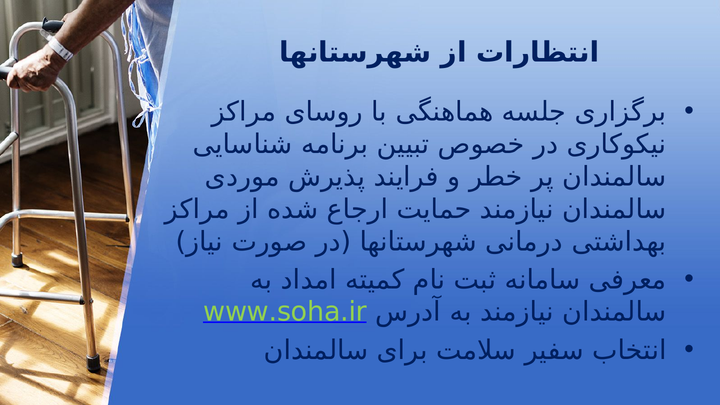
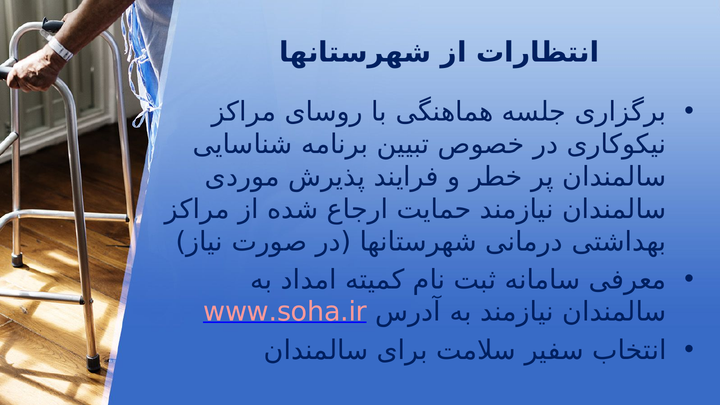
www.soha.ir colour: light green -> pink
